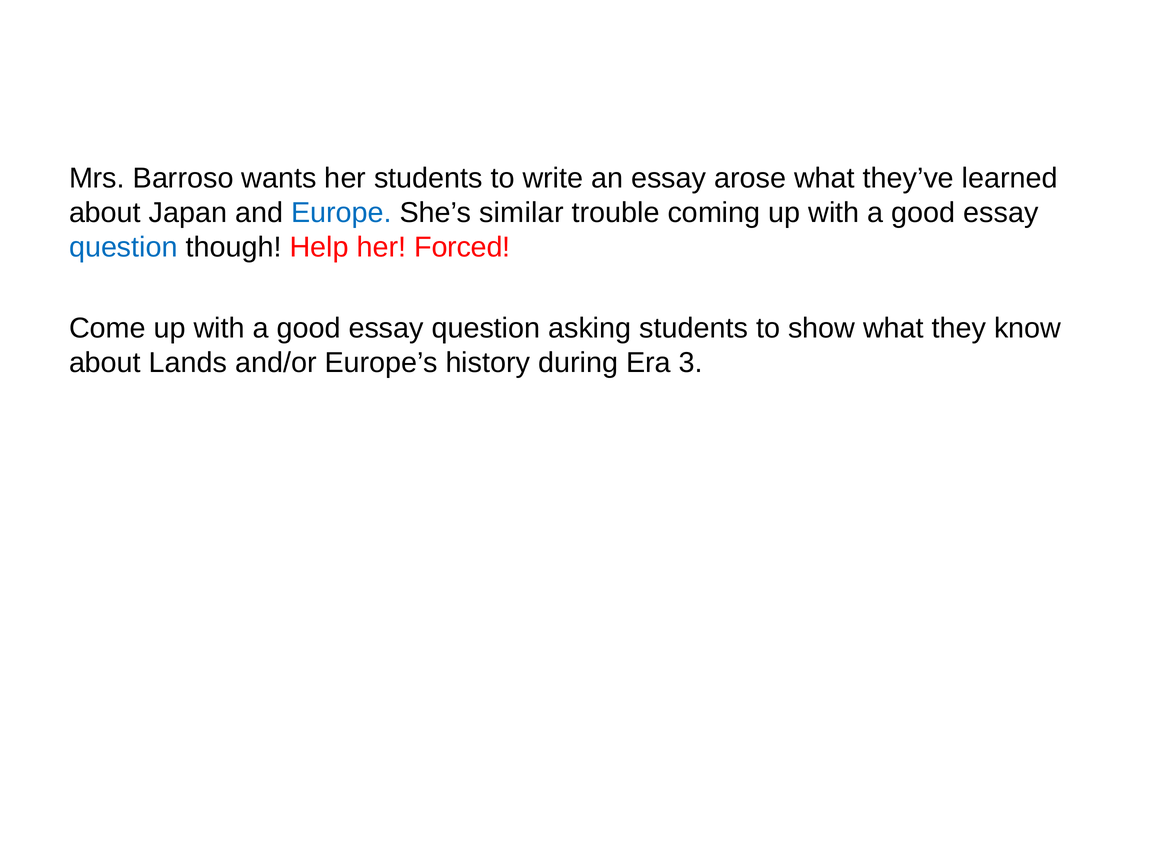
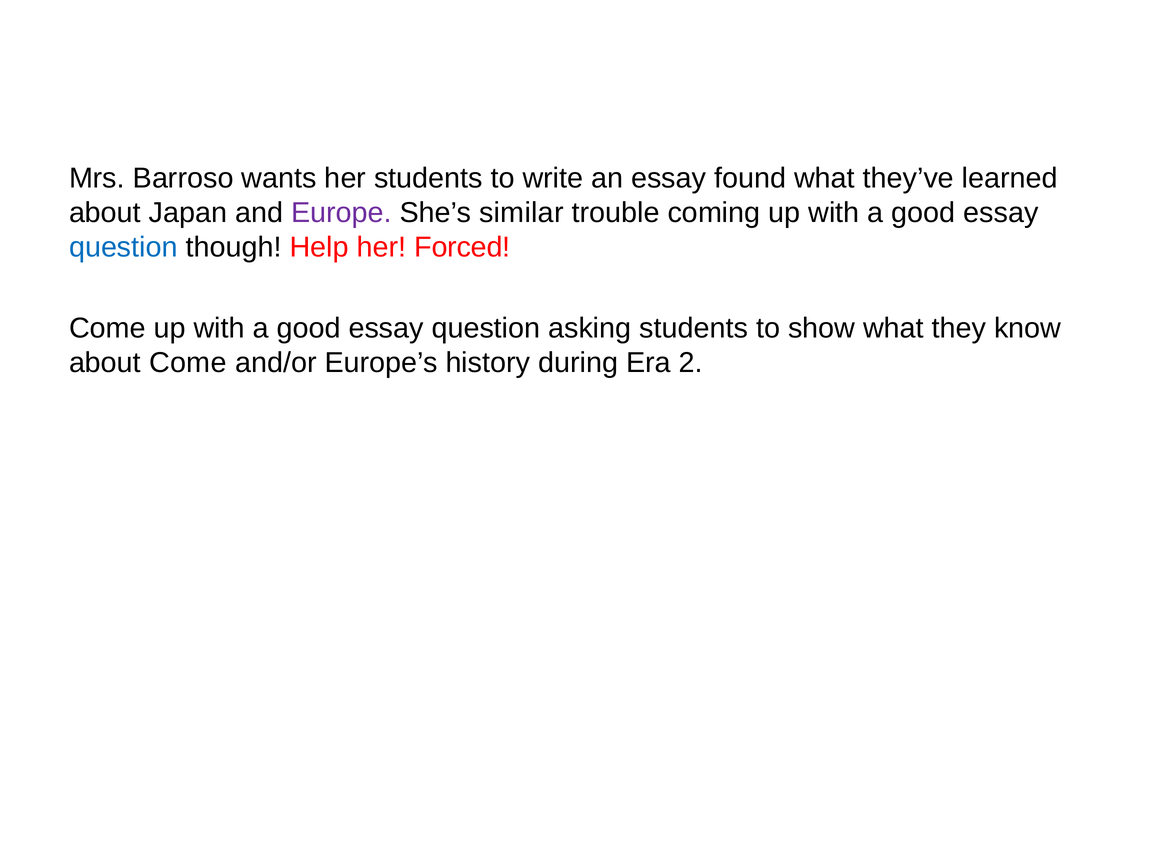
arose: arose -> found
Europe colour: blue -> purple
about Lands: Lands -> Come
3: 3 -> 2
